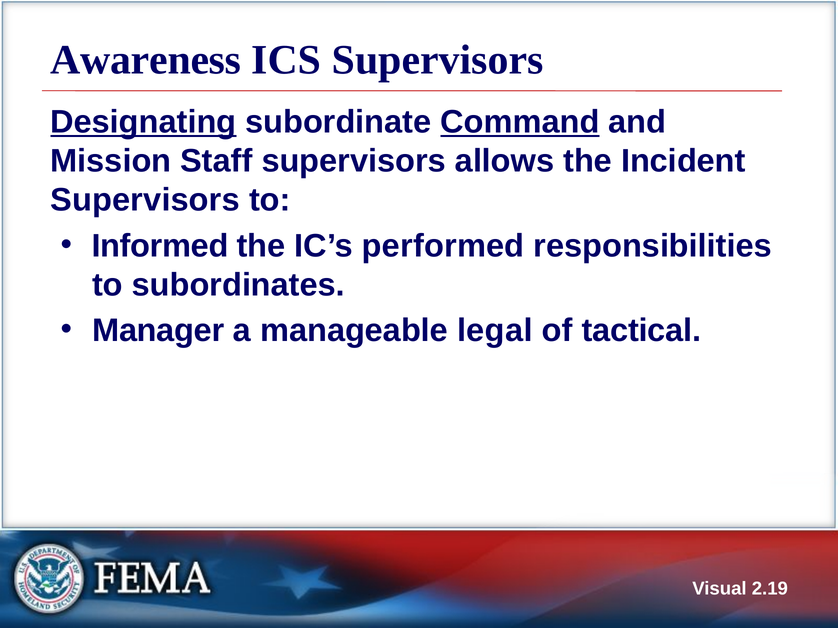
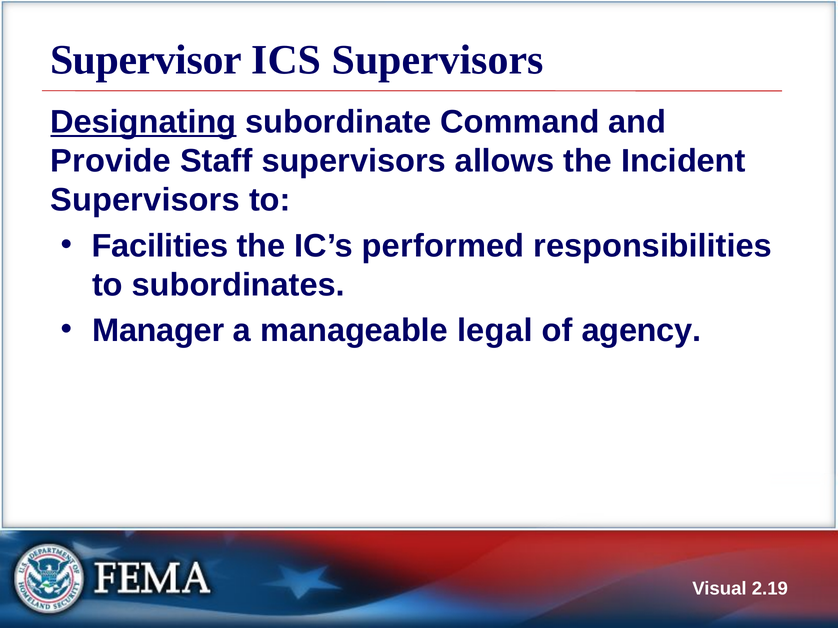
Awareness: Awareness -> Supervisor
Command underline: present -> none
Mission: Mission -> Provide
Informed: Informed -> Facilities
tactical: tactical -> agency
